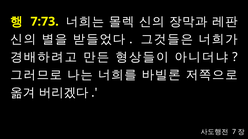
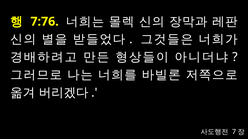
7:73: 7:73 -> 7:76
